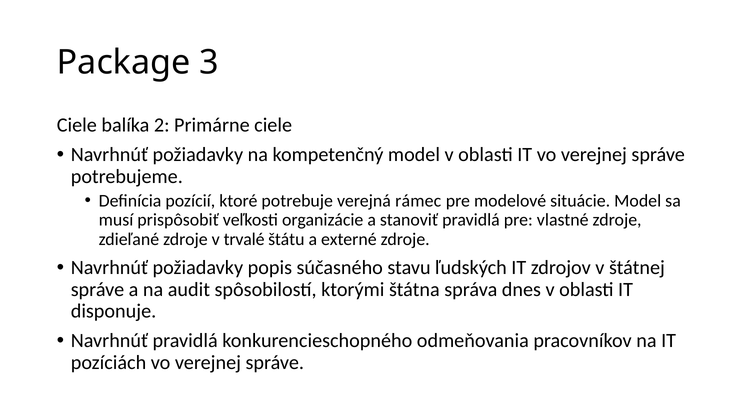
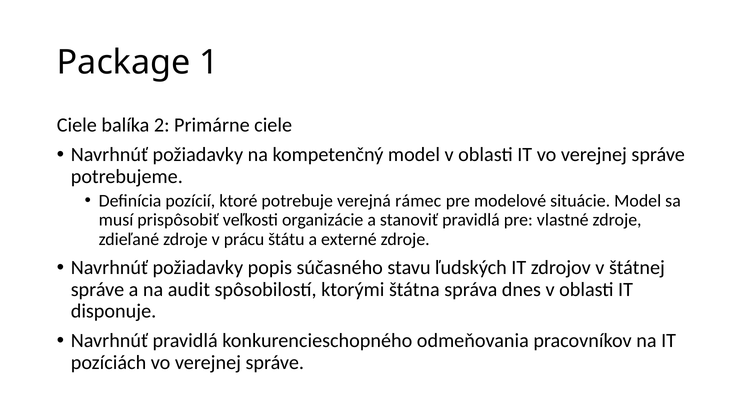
3: 3 -> 1
trvalé: trvalé -> prácu
